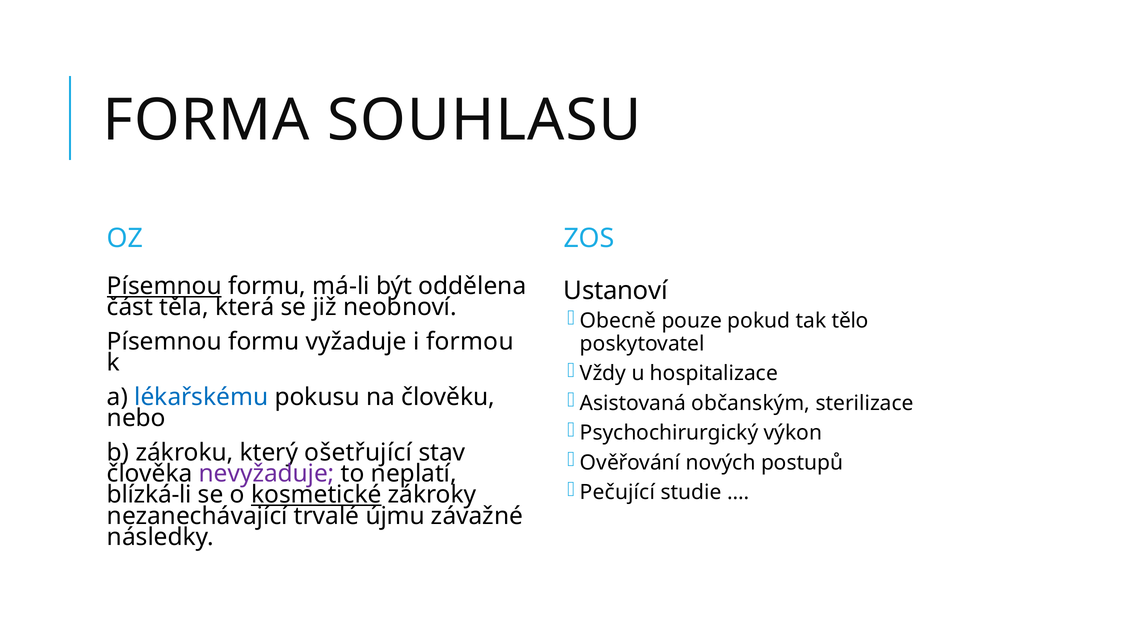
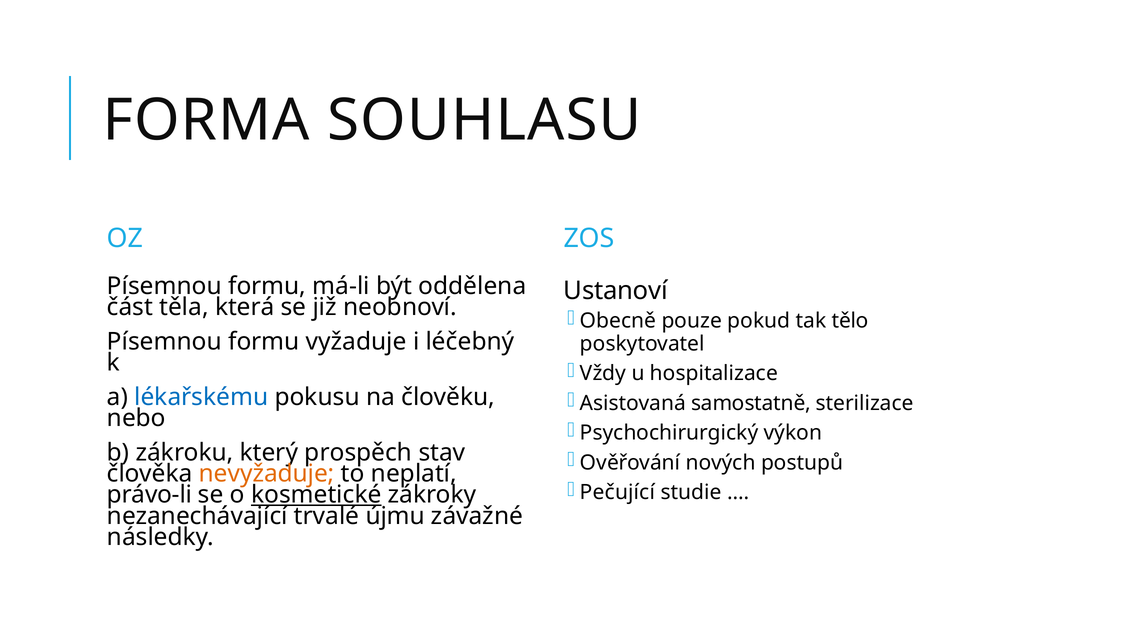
Písemnou at (164, 286) underline: present -> none
formou: formou -> léčebný
občanským: občanským -> samostatně
ošetřující: ošetřující -> prospěch
nevyžaduje colour: purple -> orange
blízká-li: blízká-li -> právo-li
